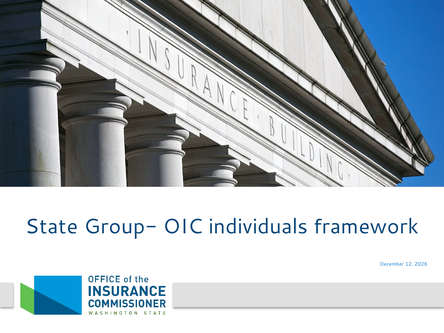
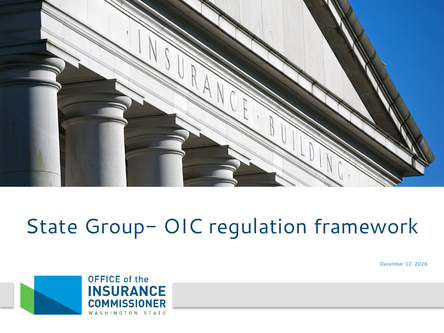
individuals: individuals -> regulation
